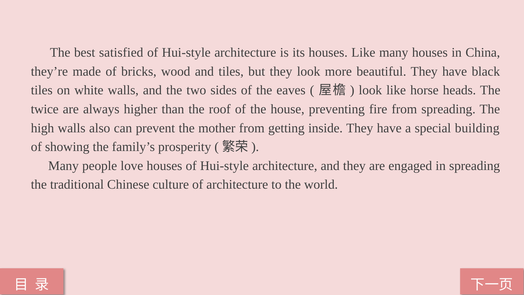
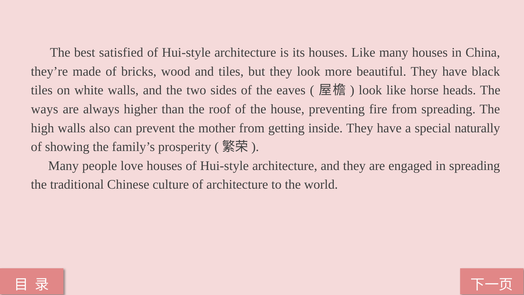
twice: twice -> ways
building: building -> naturally
